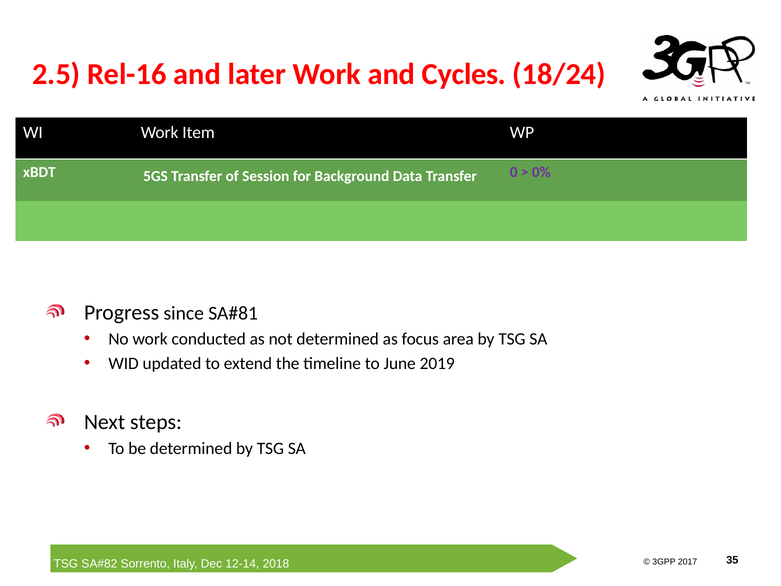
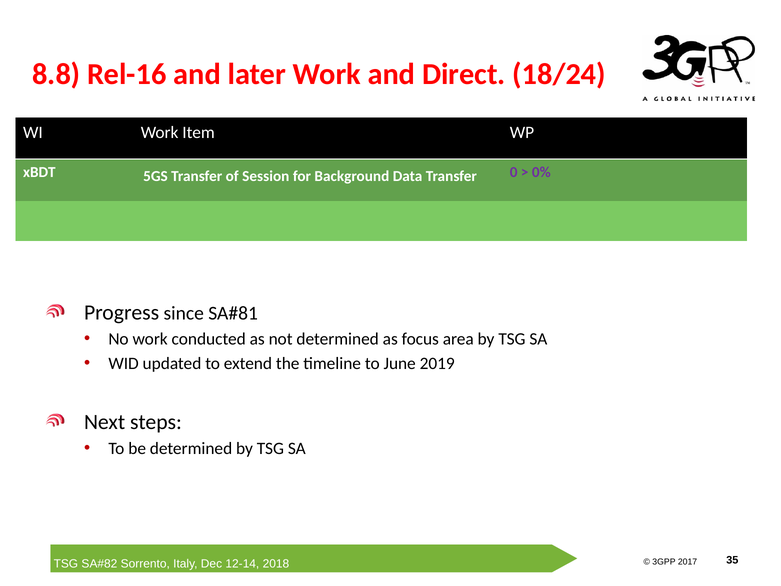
2.5: 2.5 -> 8.8
Cycles: Cycles -> Direct
